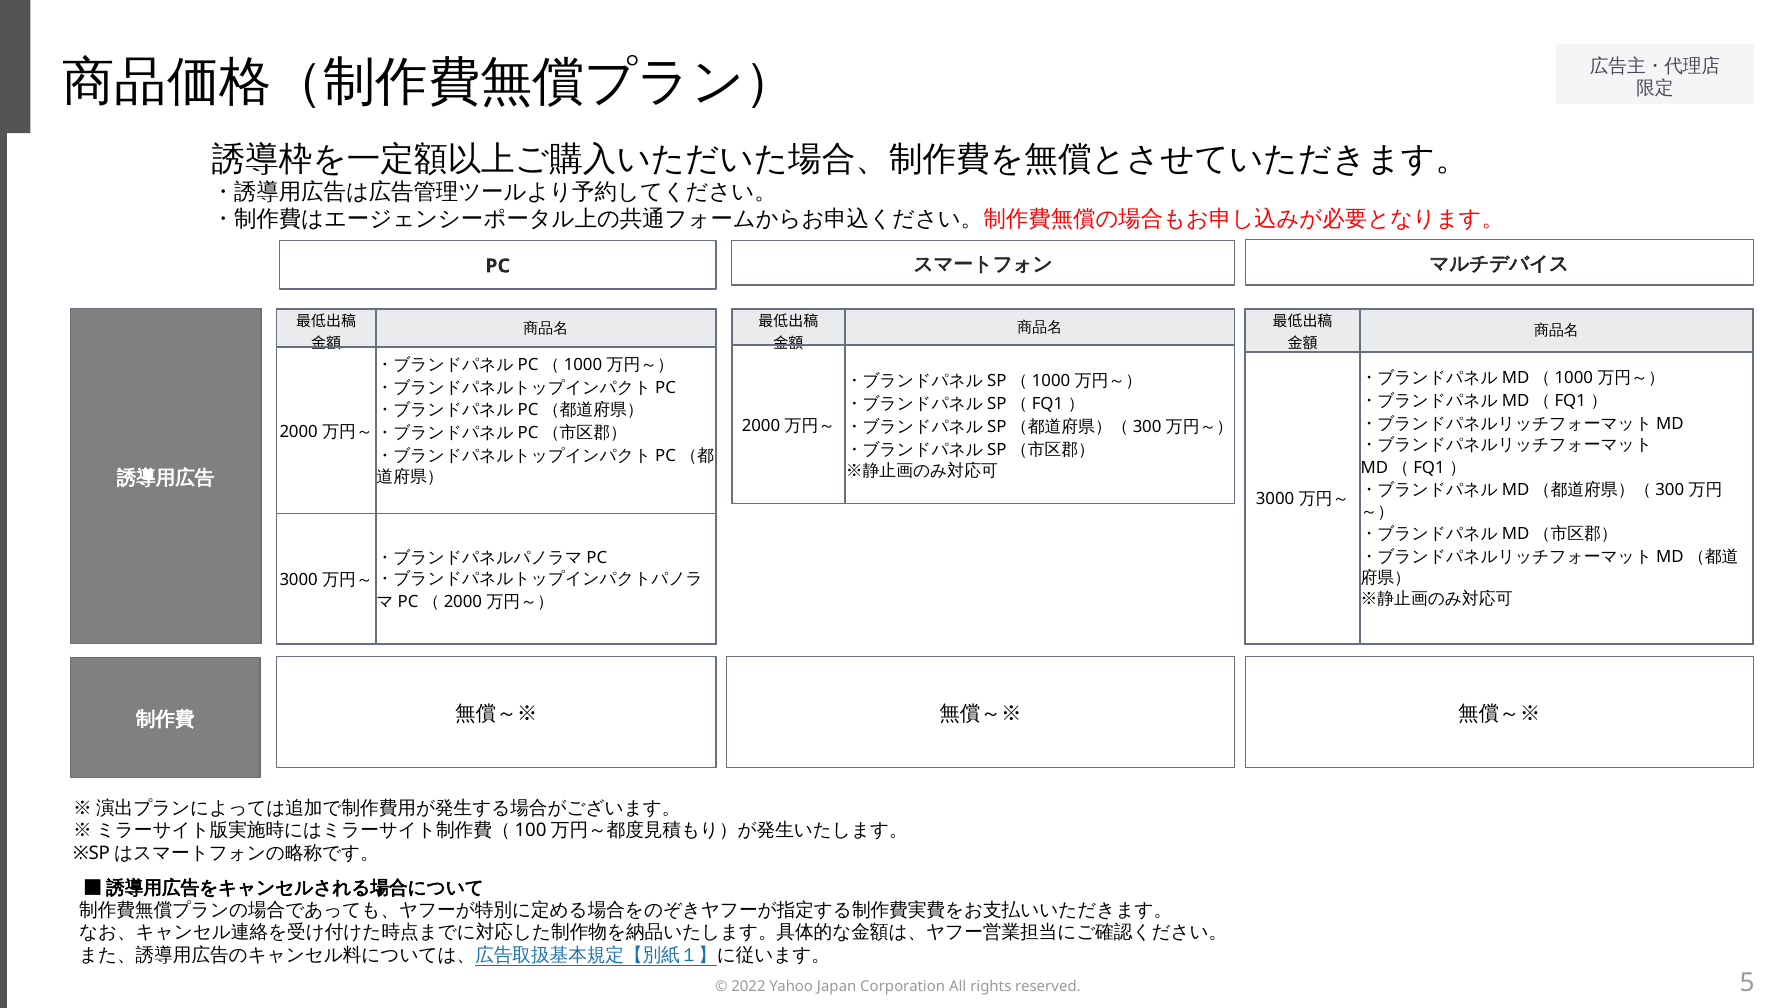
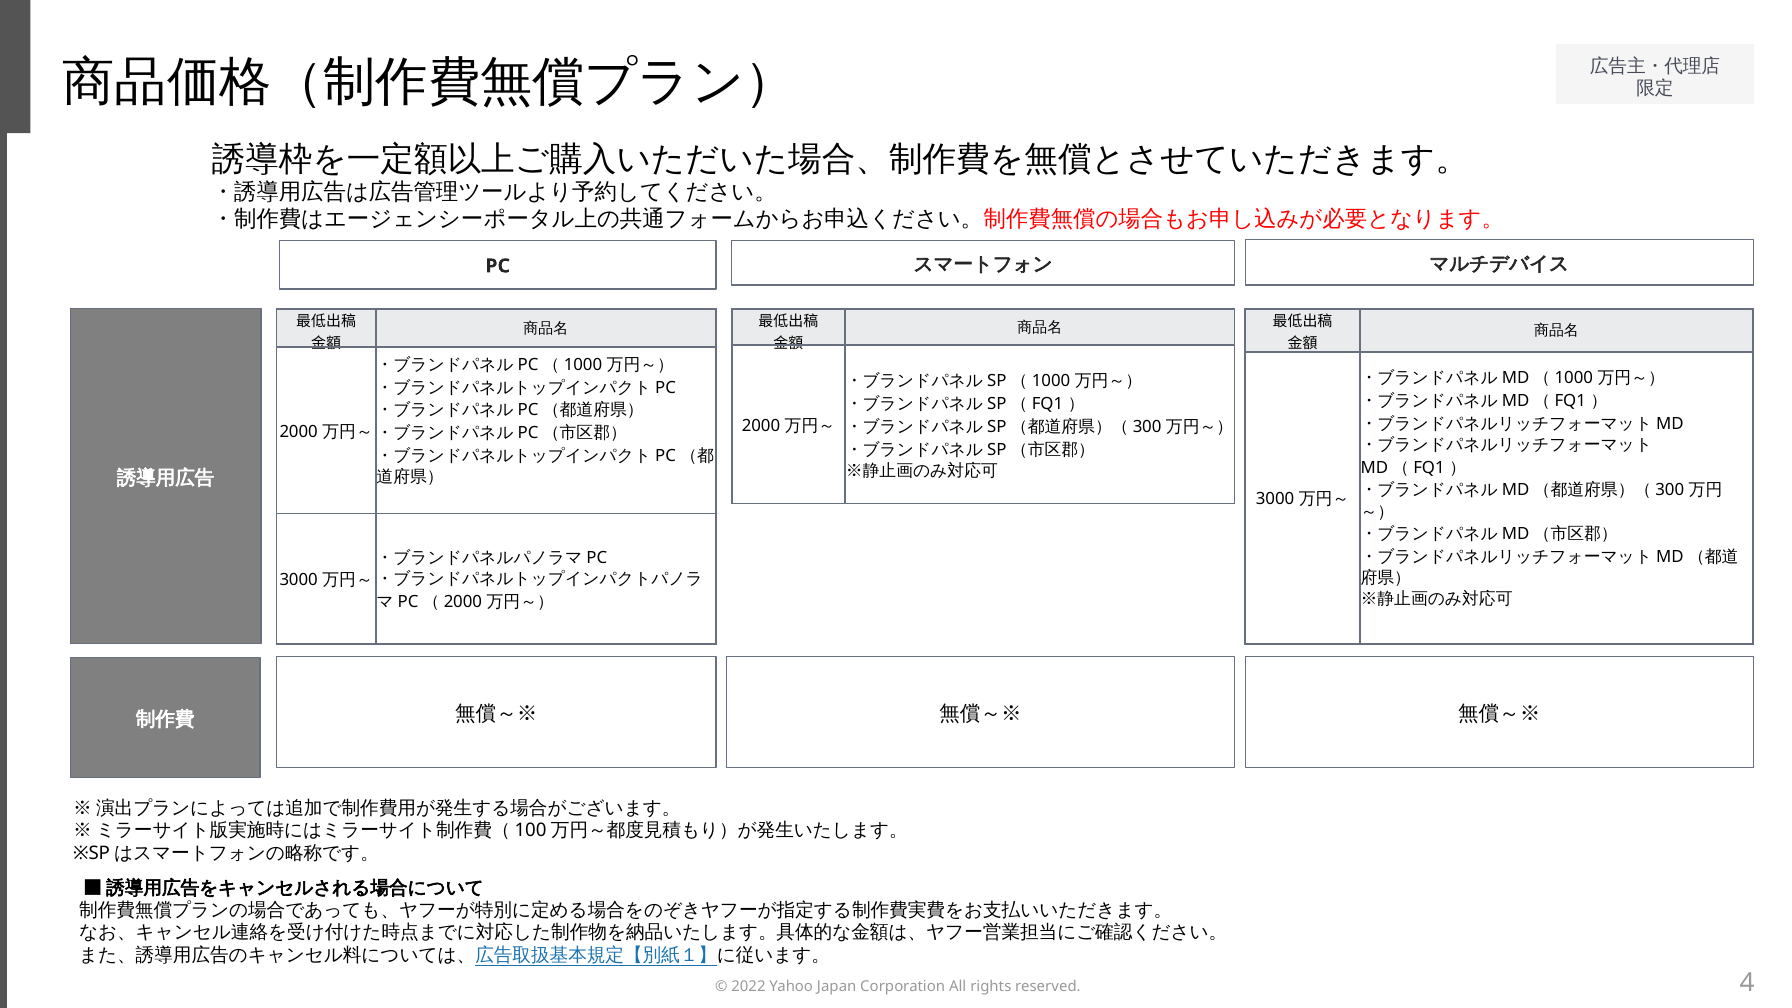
5: 5 -> 4
